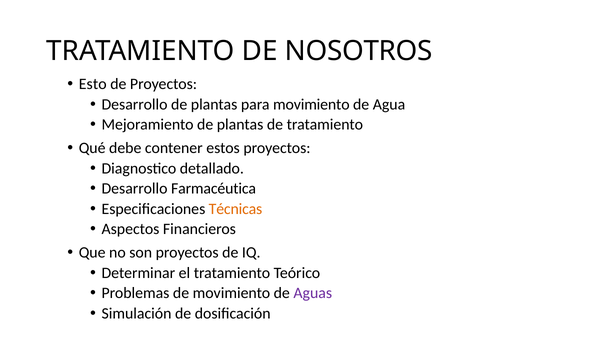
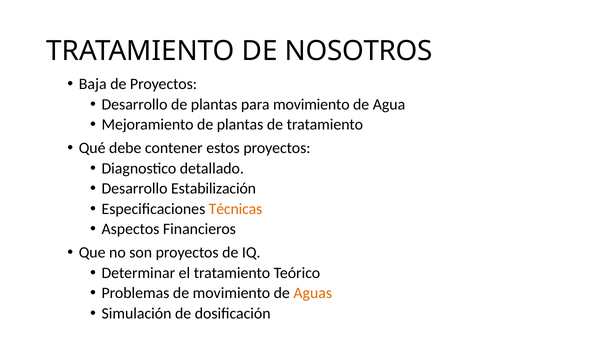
Esto: Esto -> Baja
Farmacéutica: Farmacéutica -> Estabilización
Aguas colour: purple -> orange
